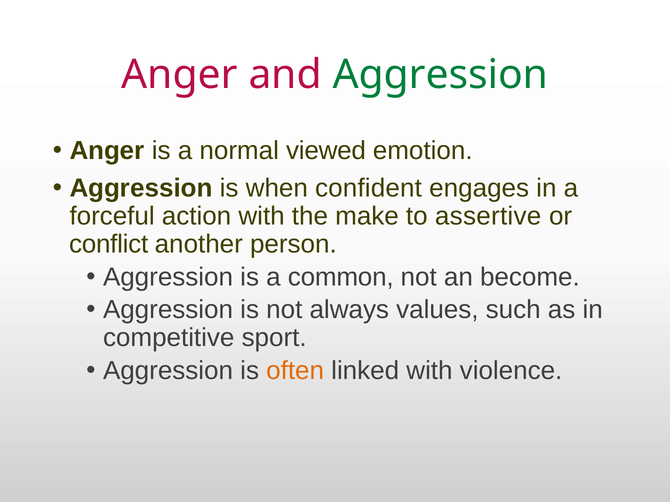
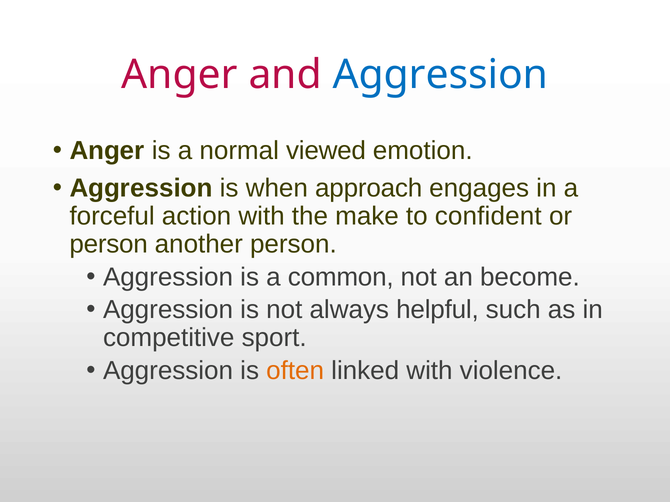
Aggression at (440, 75) colour: green -> blue
confident: confident -> approach
assertive: assertive -> confident
conflict at (109, 245): conflict -> person
values: values -> helpful
